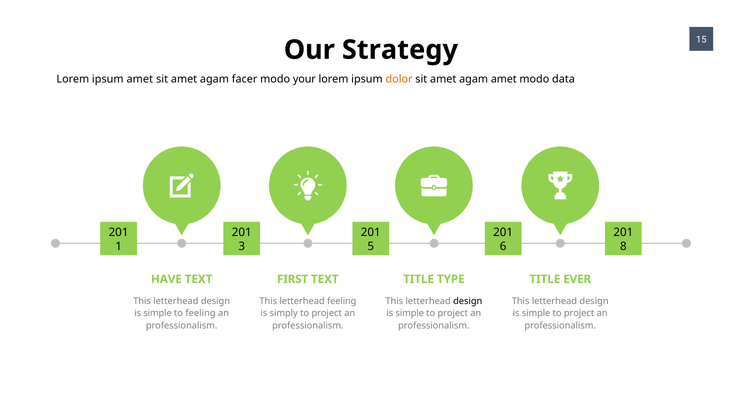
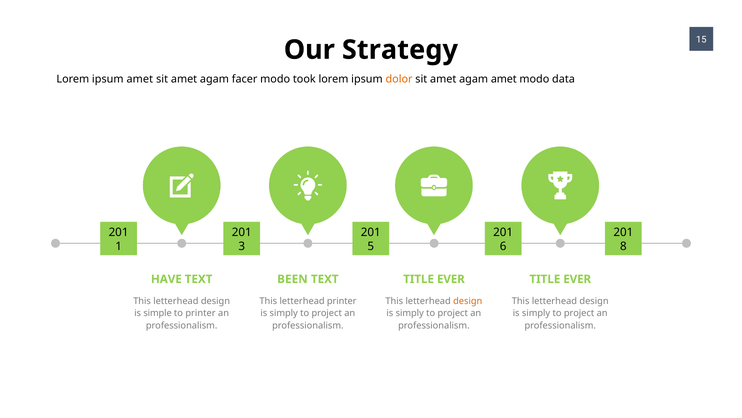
your: your -> took
FIRST: FIRST -> BEEN
TYPE at (451, 279): TYPE -> EVER
letterhead feeling: feeling -> printer
design at (468, 301) colour: black -> orange
to feeling: feeling -> printer
simple at (410, 313): simple -> simply
simple at (536, 313): simple -> simply
